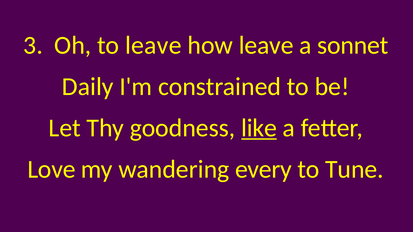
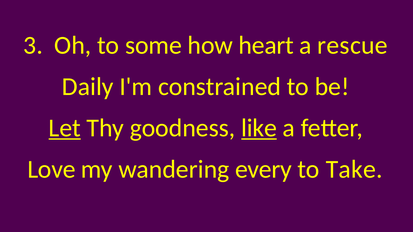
to leave: leave -> some
how leave: leave -> heart
sonnet: sonnet -> rescue
Let underline: none -> present
Tune: Tune -> Take
